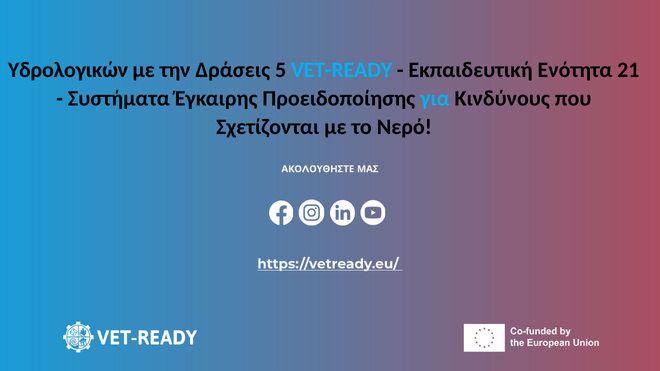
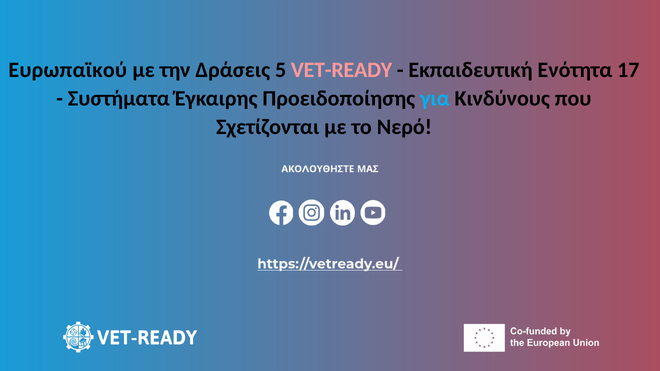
Υδρολογικών: Υδρολογικών -> Ευρωπαϊκού
VET-READY colour: light blue -> pink
21: 21 -> 17
